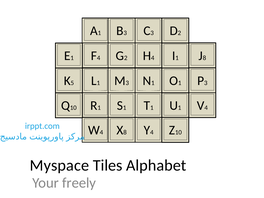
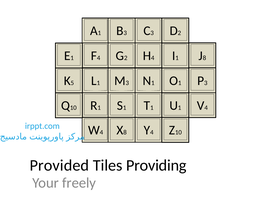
Myspace: Myspace -> Provided
Alphabet: Alphabet -> Providing
